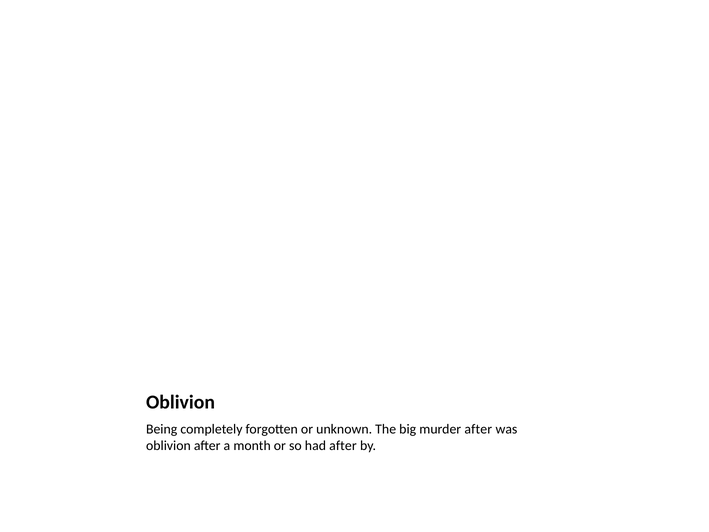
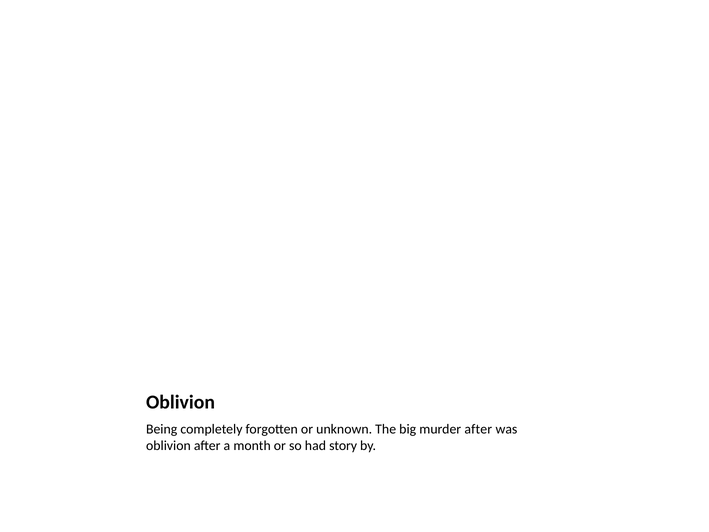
had after: after -> story
